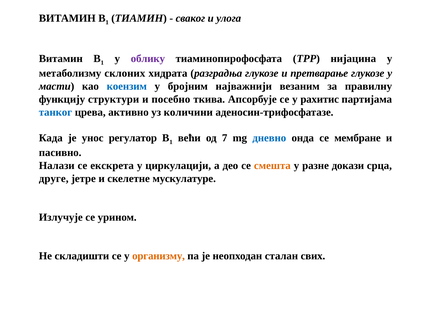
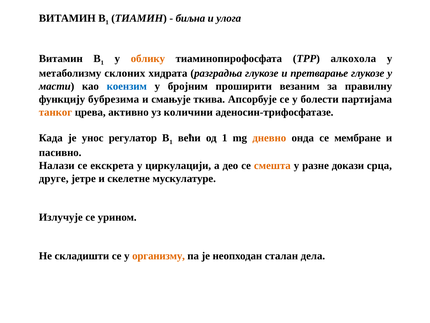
сваког: сваког -> биљна
облику colour: purple -> orange
нијацина: нијацина -> алкохола
најважнији: најважнији -> проширити
структури: структури -> бубрезима
посебно: посебно -> смањује
рахитис: рахитис -> болести
танког colour: blue -> orange
од 7: 7 -> 1
дневно colour: blue -> orange
свих: свих -> дела
